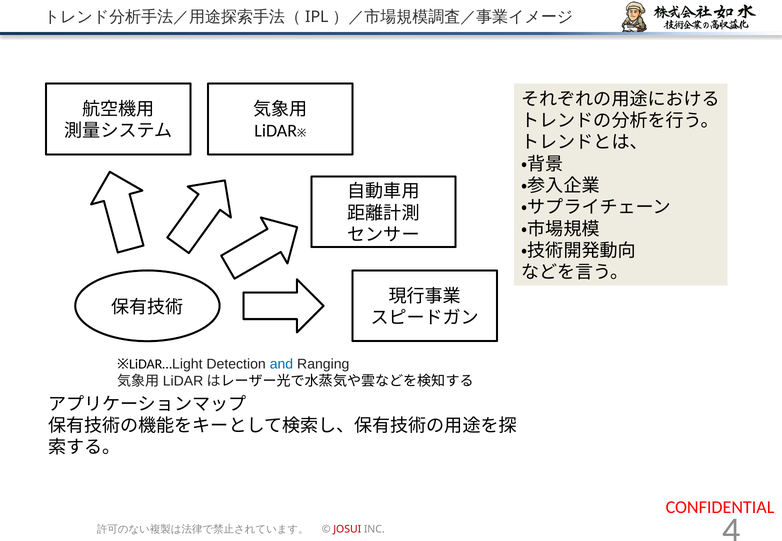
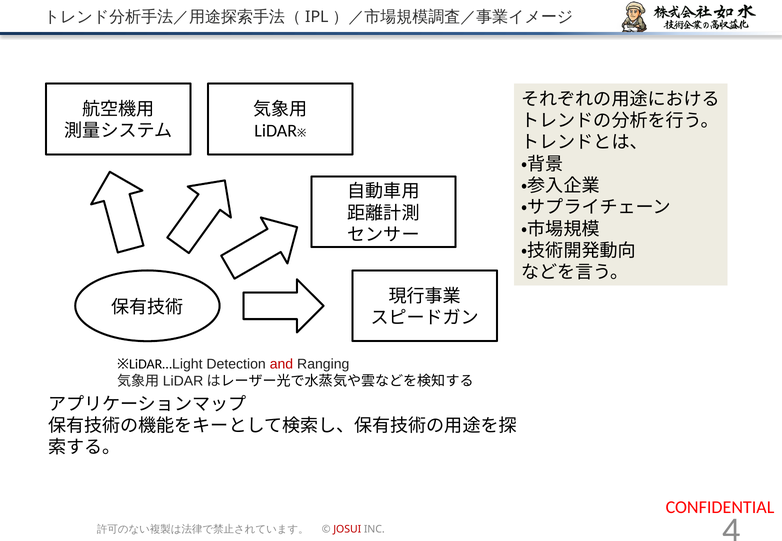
and colour: blue -> red
